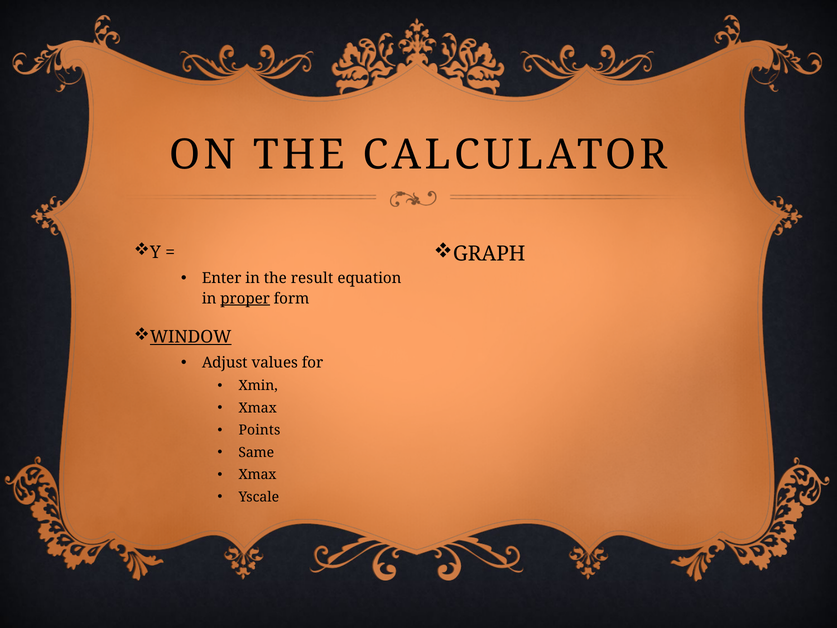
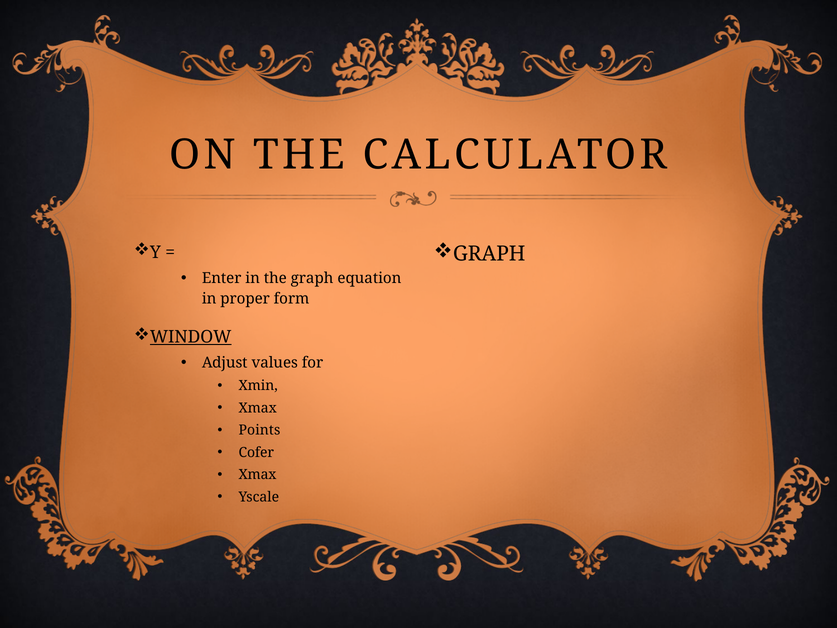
the result: result -> graph
proper underline: present -> none
Same: Same -> Cofer
